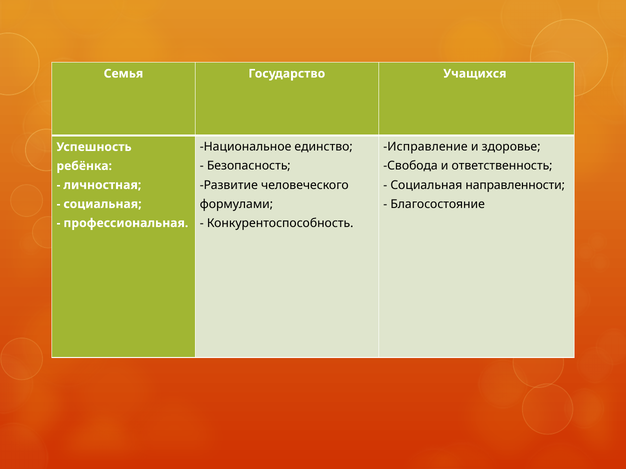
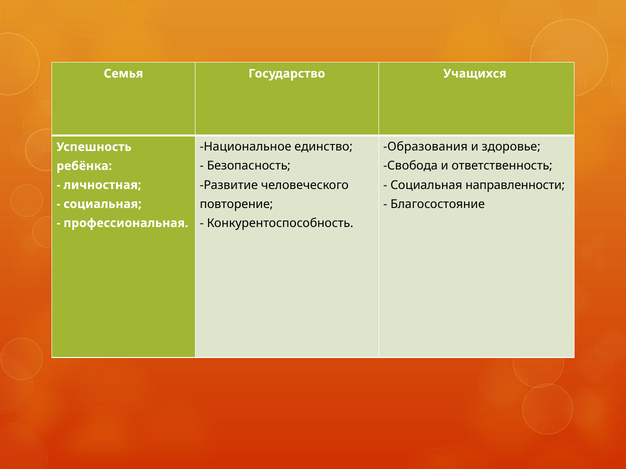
Исправление: Исправление -> Образования
формулами: формулами -> повторение
